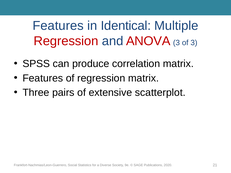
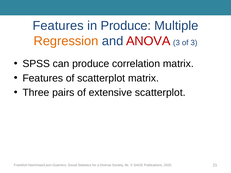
in Identical: Identical -> Produce
Regression at (66, 41) colour: red -> orange
of regression: regression -> scatterplot
